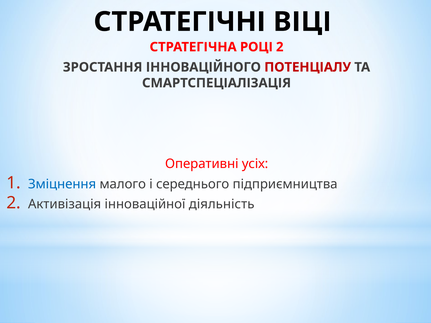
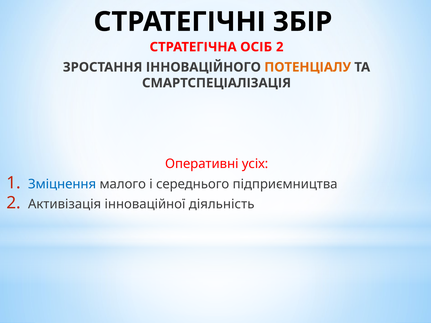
ВІЦІ: ВІЦІ -> ЗБІР
РОЦІ: РОЦІ -> ОСІБ
ПОТЕНЦІАЛУ colour: red -> orange
